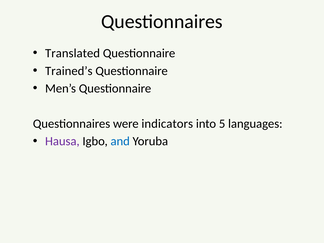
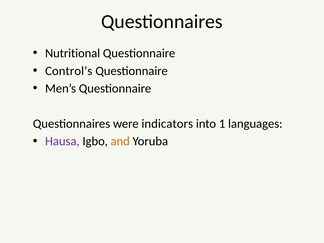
Translated: Translated -> Nutritional
Trained’s: Trained’s -> Control’s
5: 5 -> 1
and colour: blue -> orange
